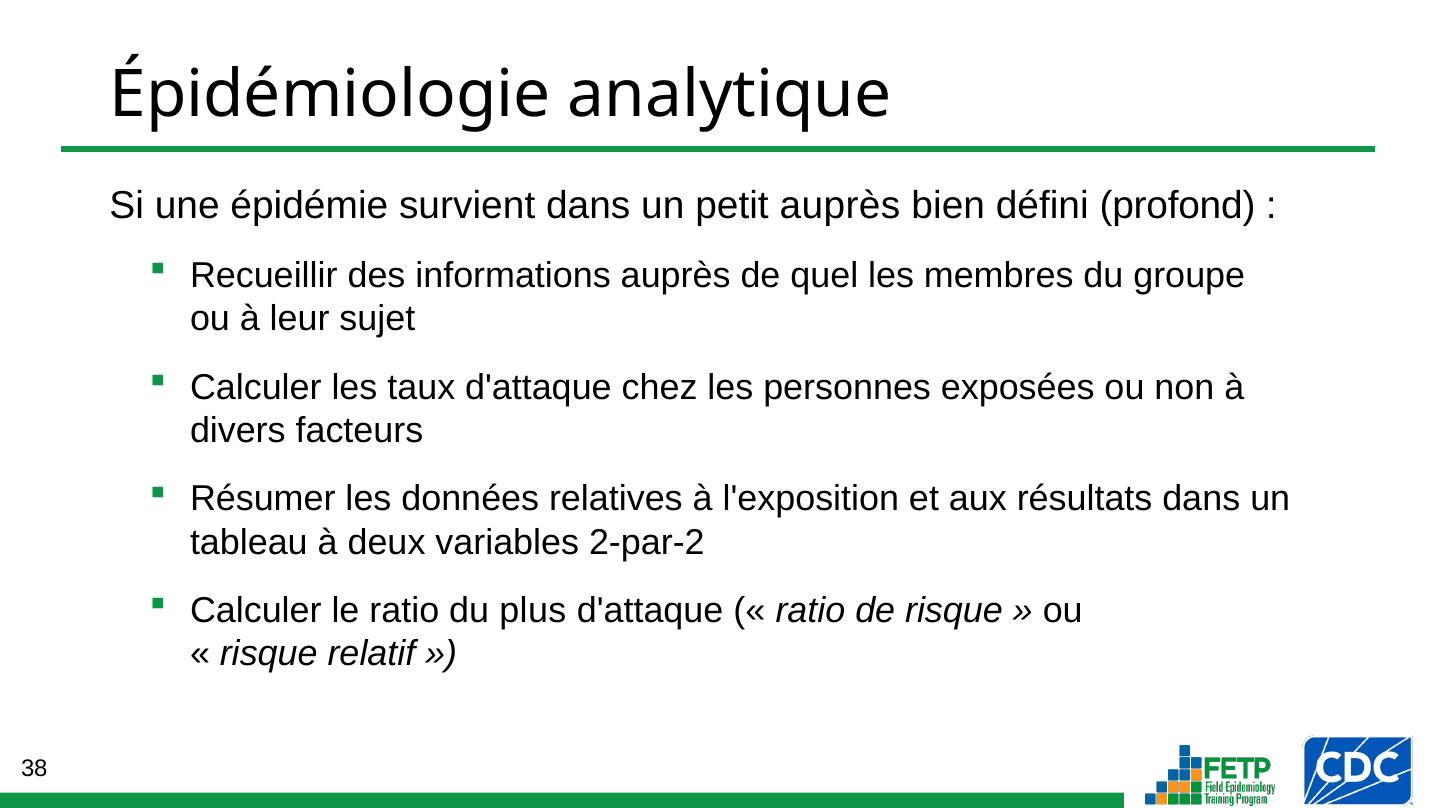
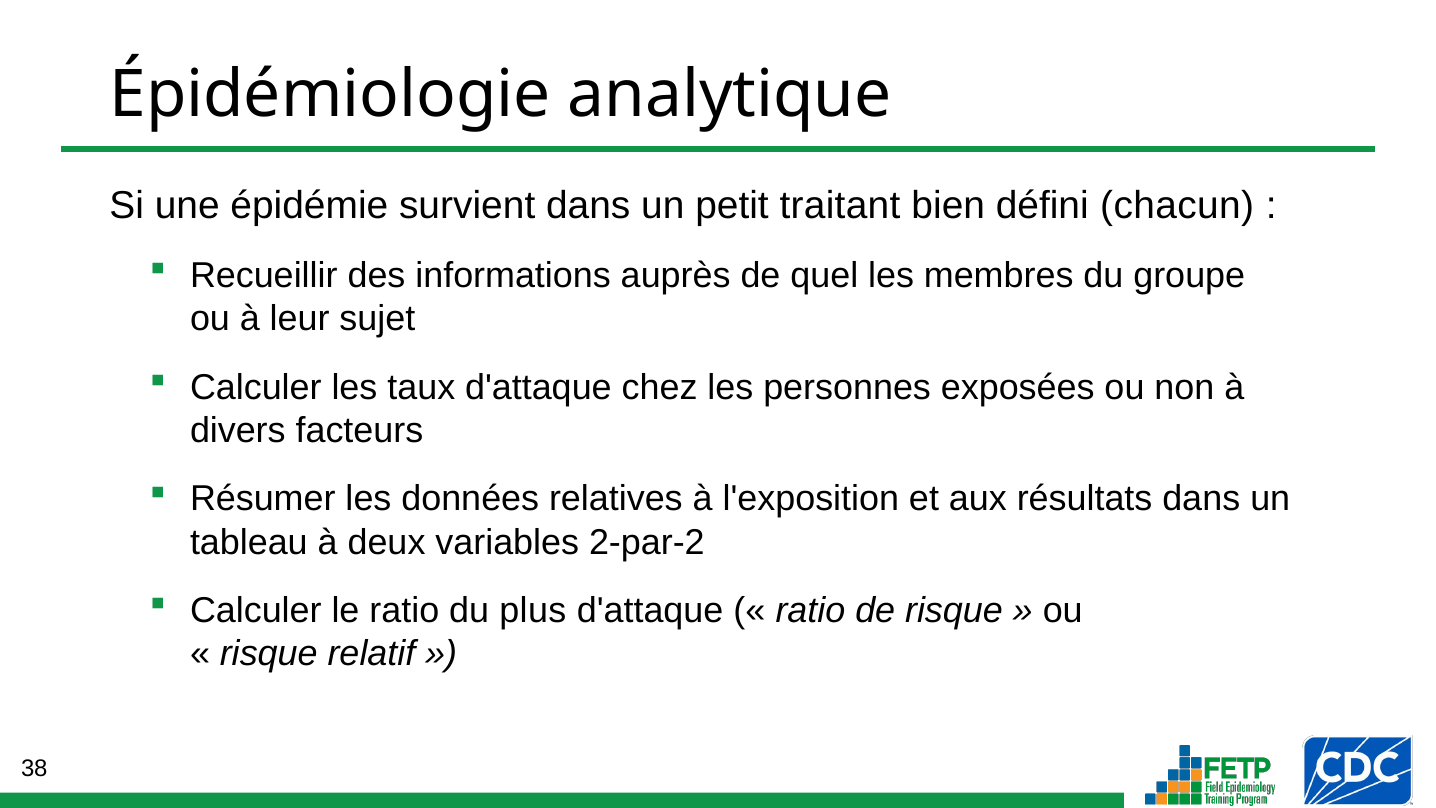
petit auprès: auprès -> traitant
profond: profond -> chacun
